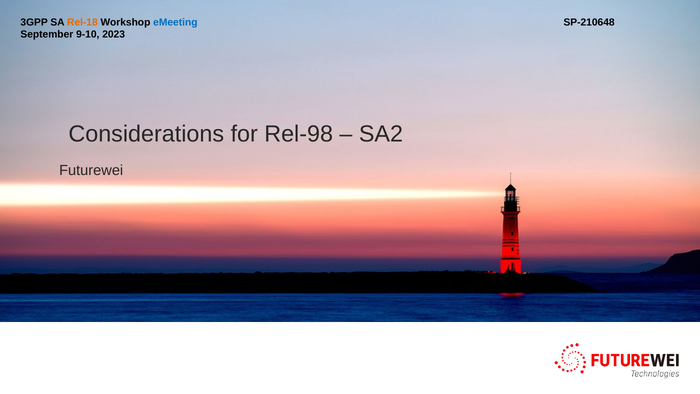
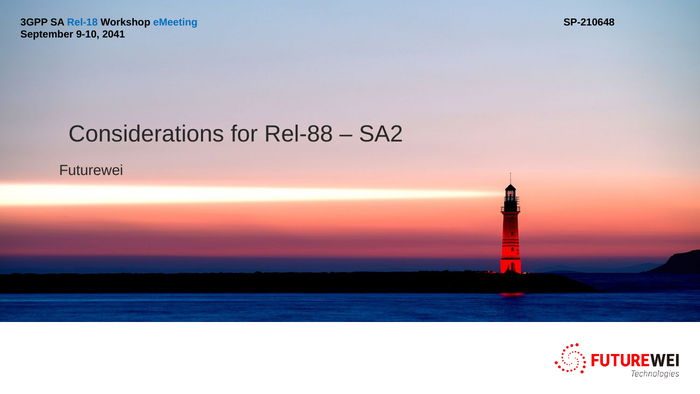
Rel-18 colour: orange -> blue
2023: 2023 -> 2041
Rel-98: Rel-98 -> Rel-88
